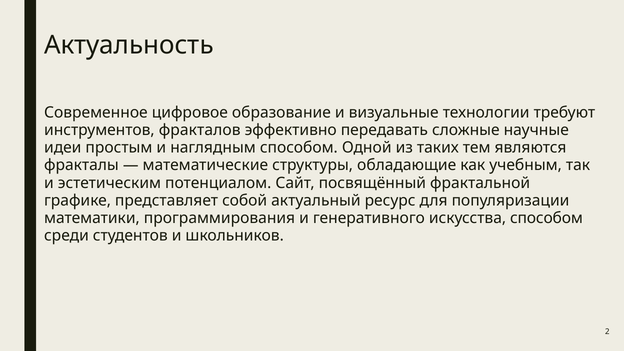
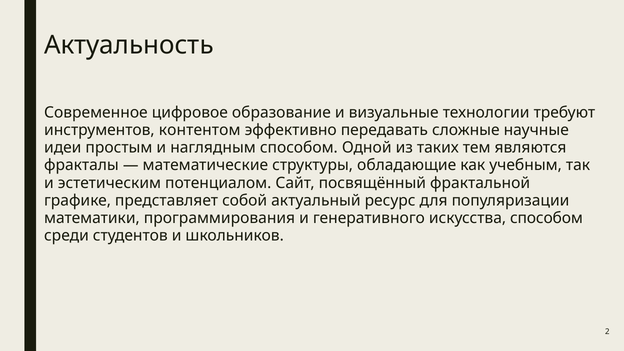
фракталов: фракталов -> контентом
